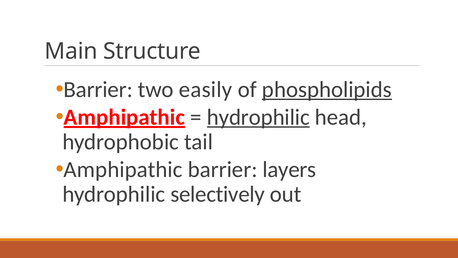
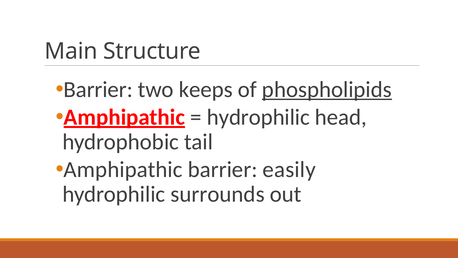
easily: easily -> keeps
hydrophilic at (258, 117) underline: present -> none
layers: layers -> easily
selectively: selectively -> surrounds
